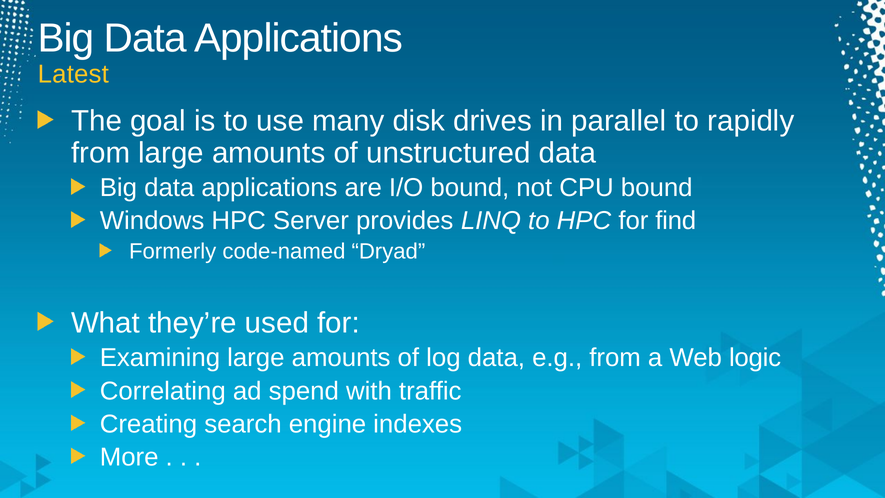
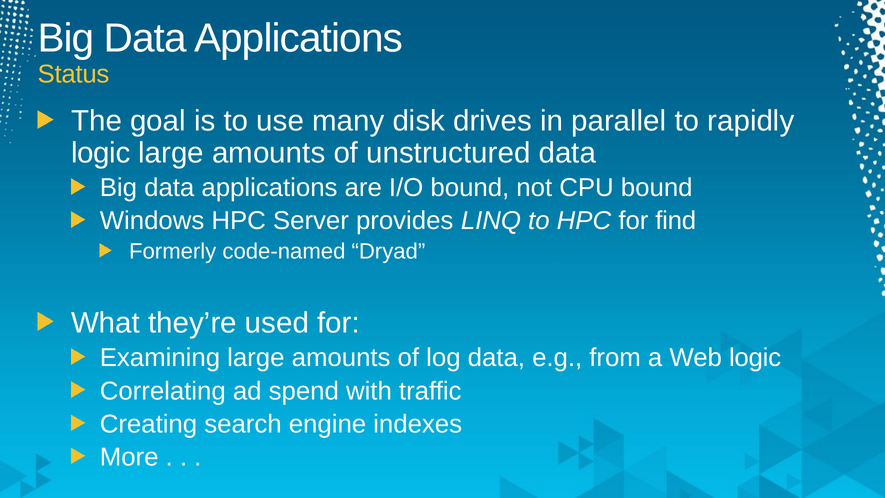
Latest: Latest -> Status
from at (101, 153): from -> logic
